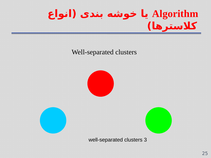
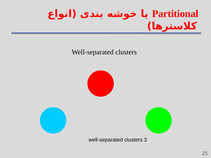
Algorithm: Algorithm -> Partitional
